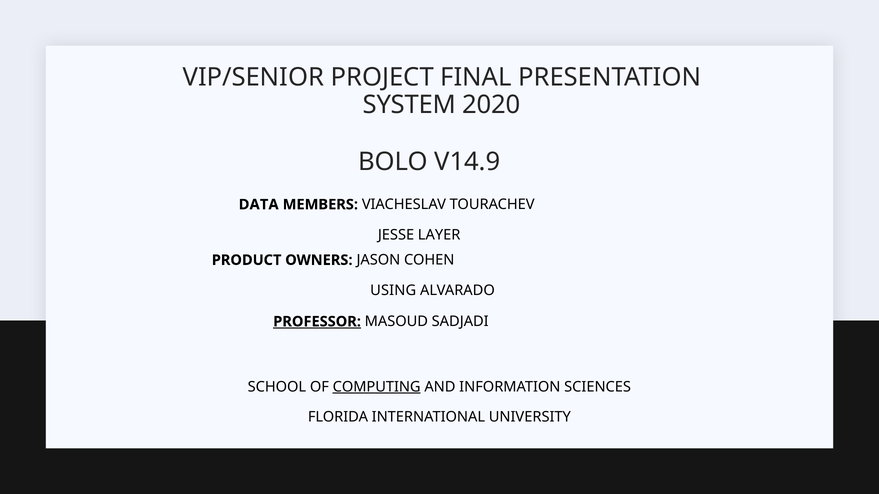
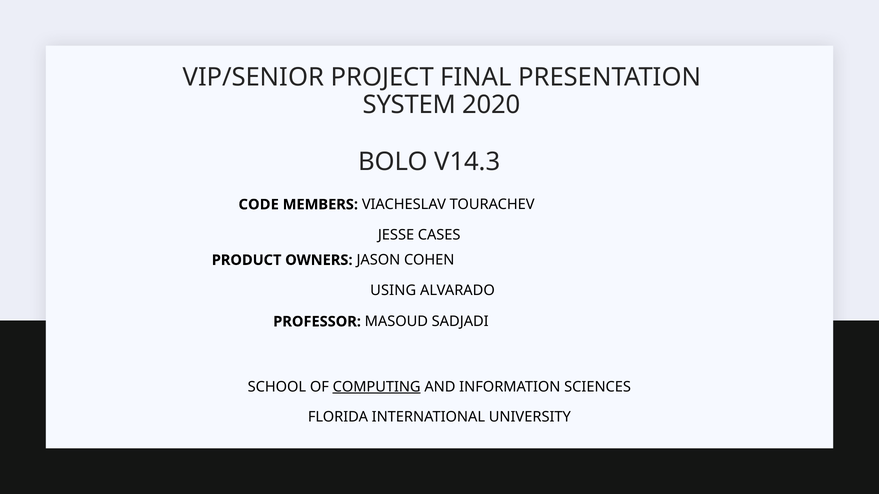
V14.9: V14.9 -> V14.3
DATA: DATA -> CODE
LAYER: LAYER -> CASES
PROFESSOR underline: present -> none
